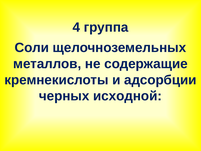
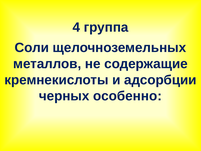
исходной: исходной -> особенно
